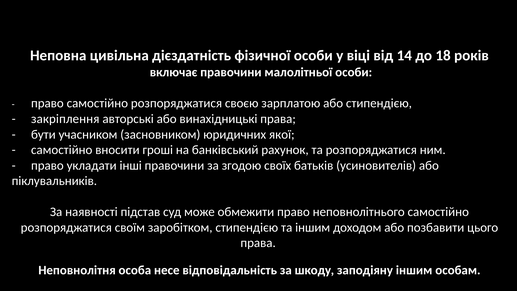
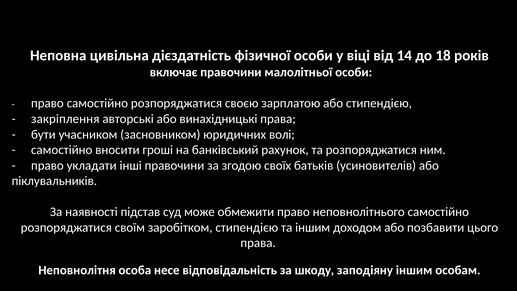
якої: якої -> волі
